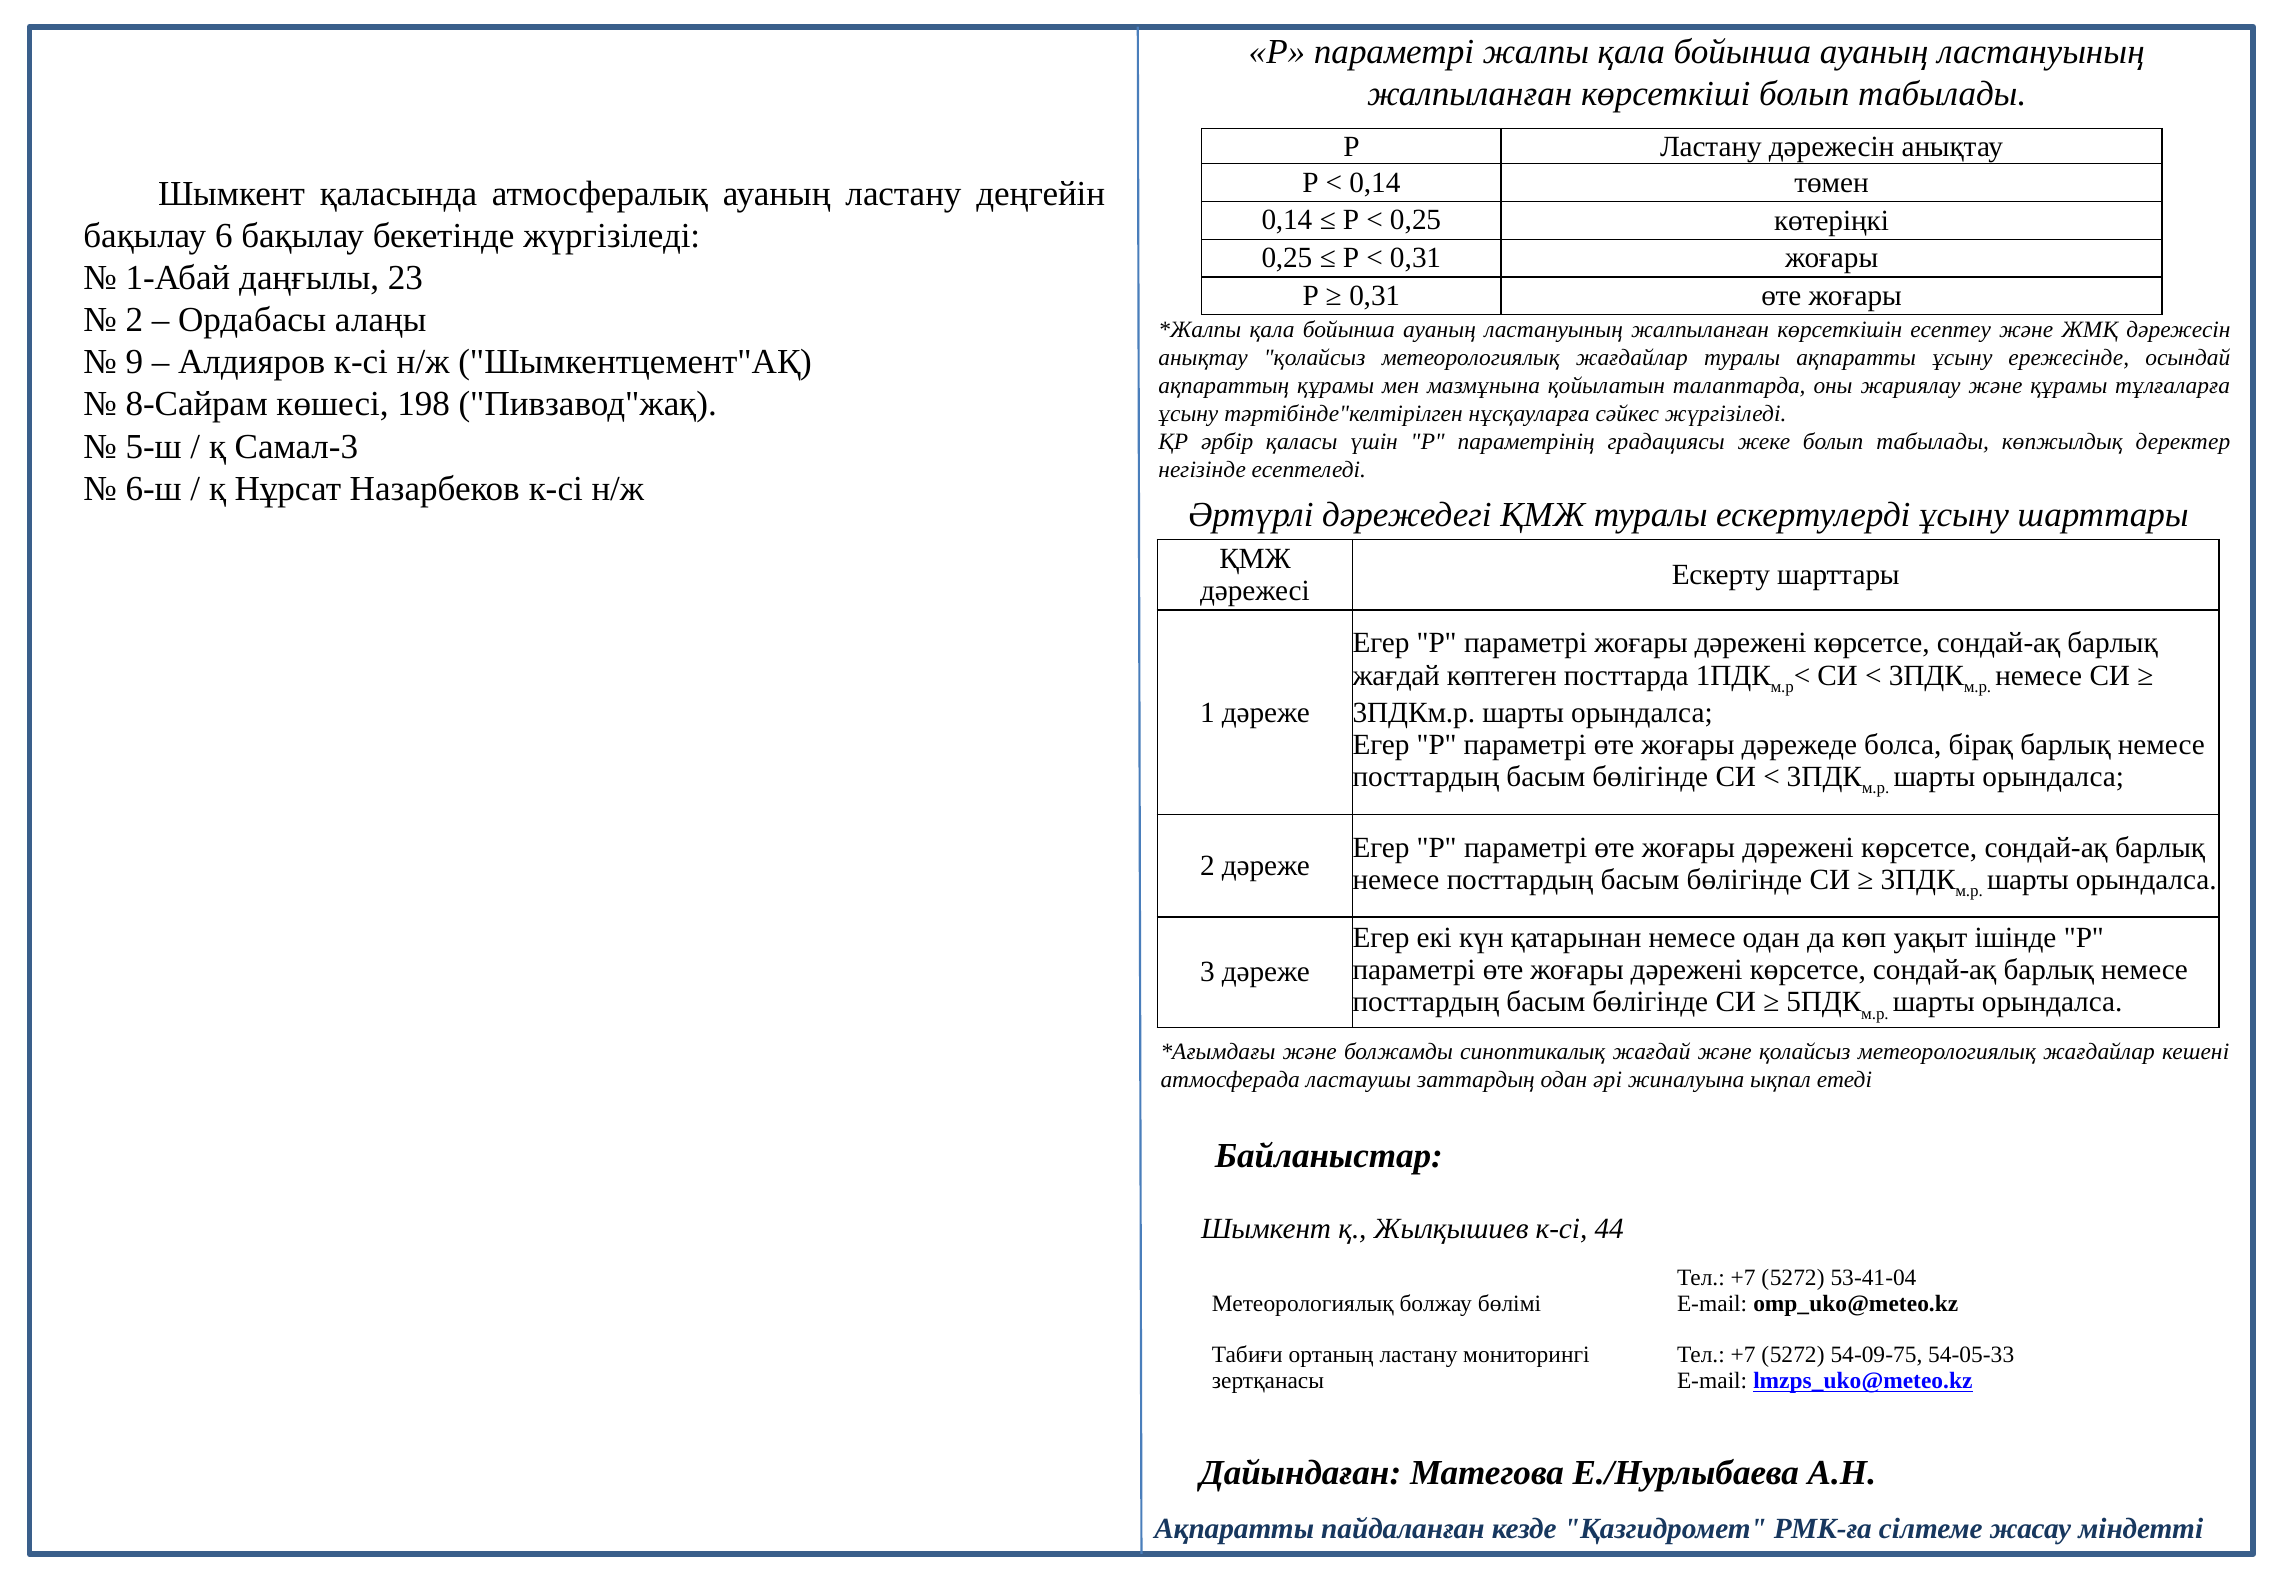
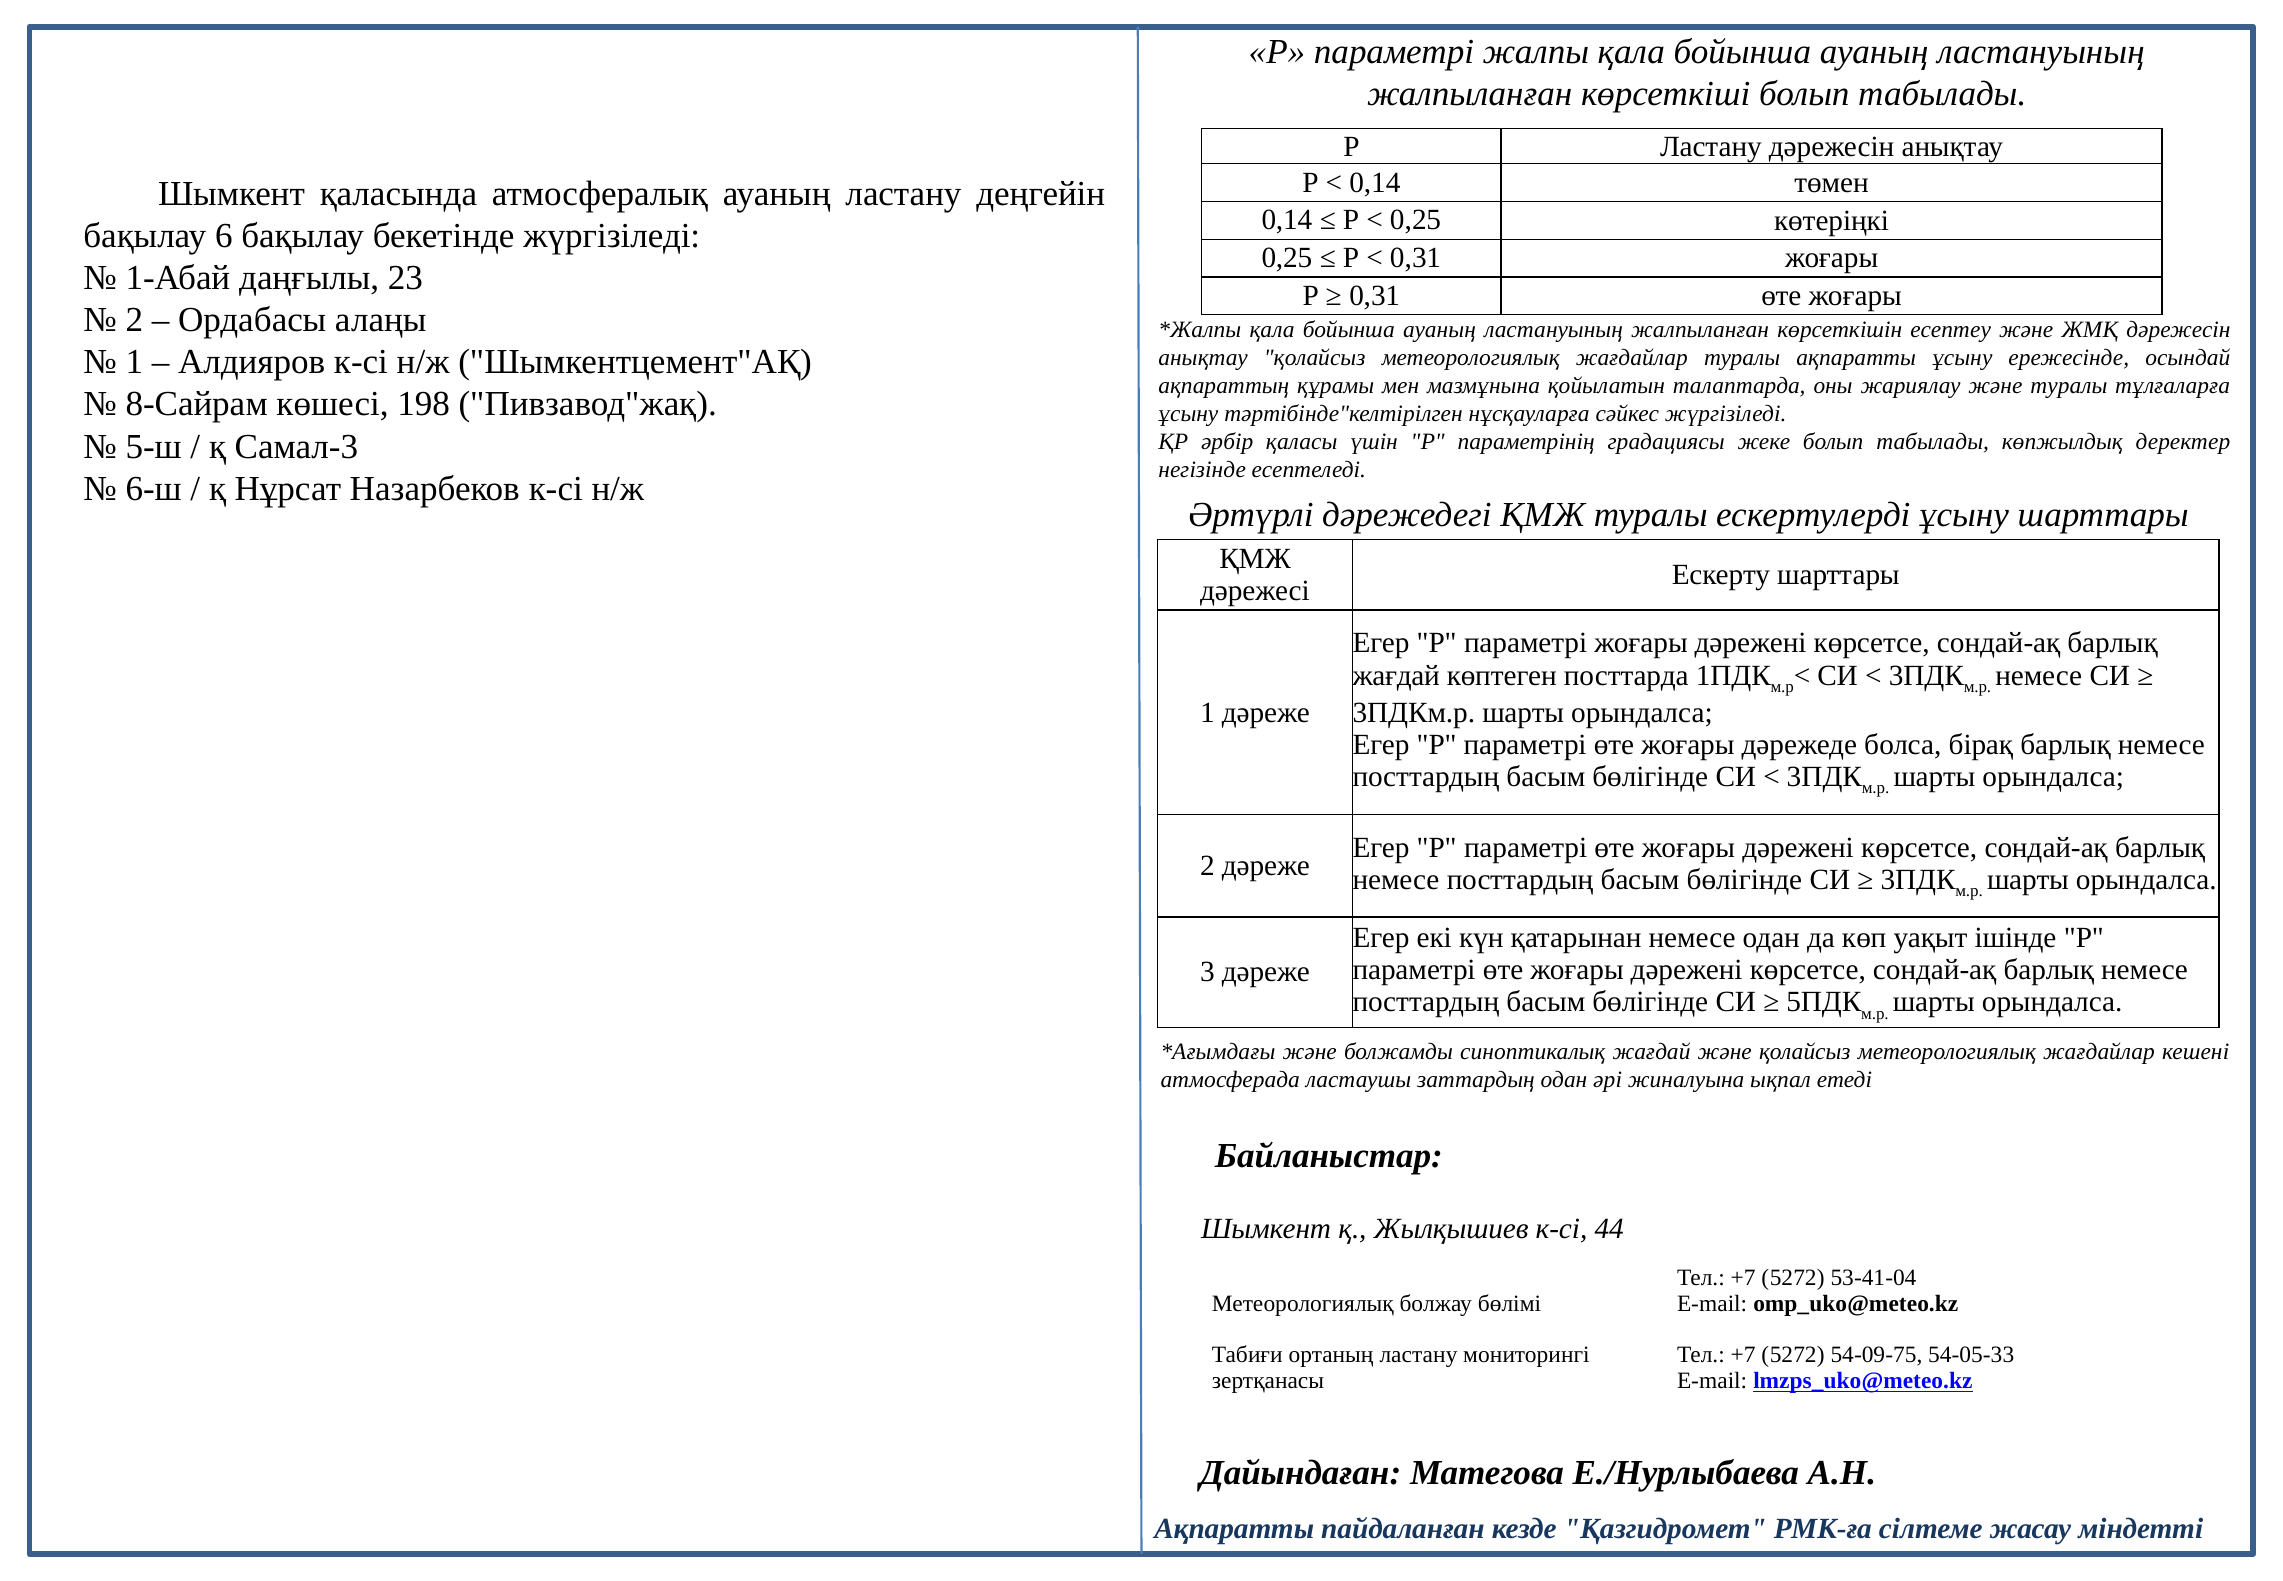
9 at (134, 362): 9 -> 1
және құрамы: құрамы -> туралы
